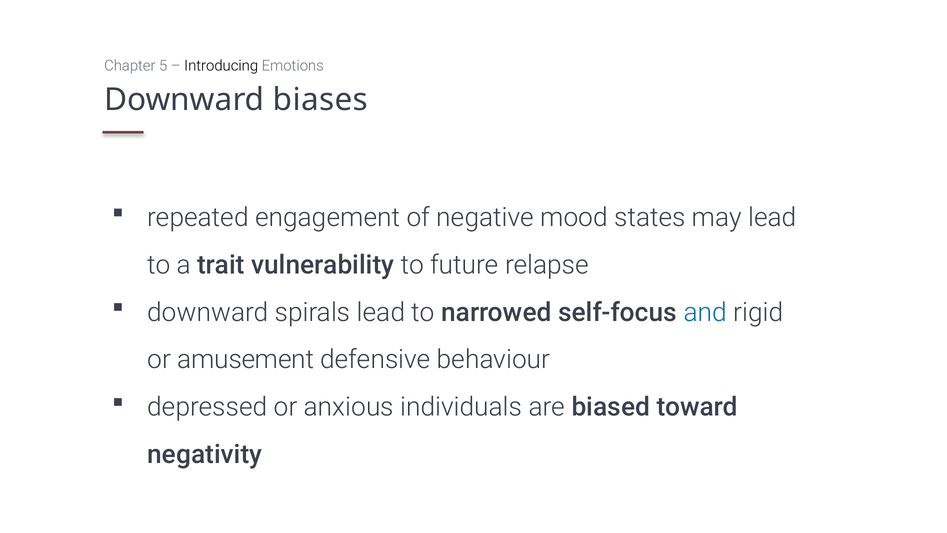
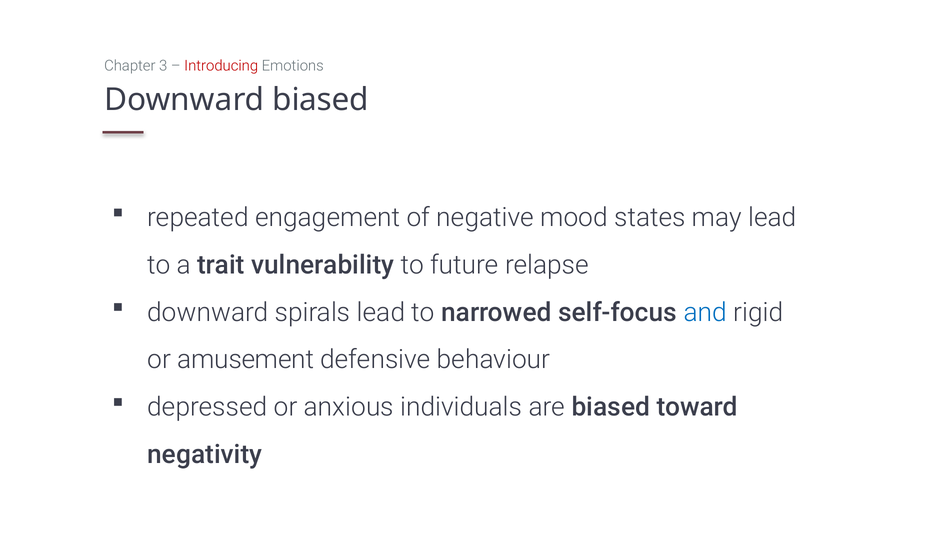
5: 5 -> 3
Introducing colour: black -> red
Downward biases: biases -> biased
